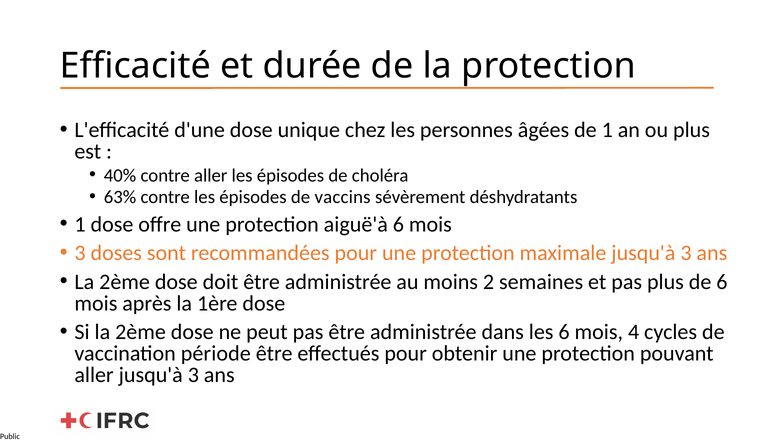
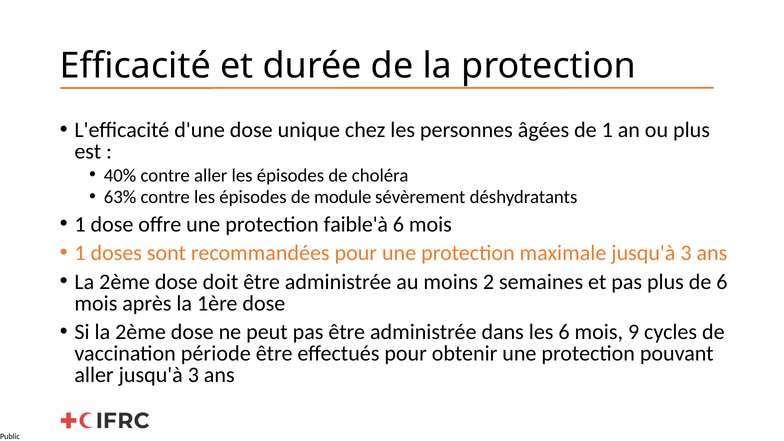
vaccins: vaccins -> module
aiguë'à: aiguë'à -> faible'à
3 at (80, 253): 3 -> 1
4: 4 -> 9
